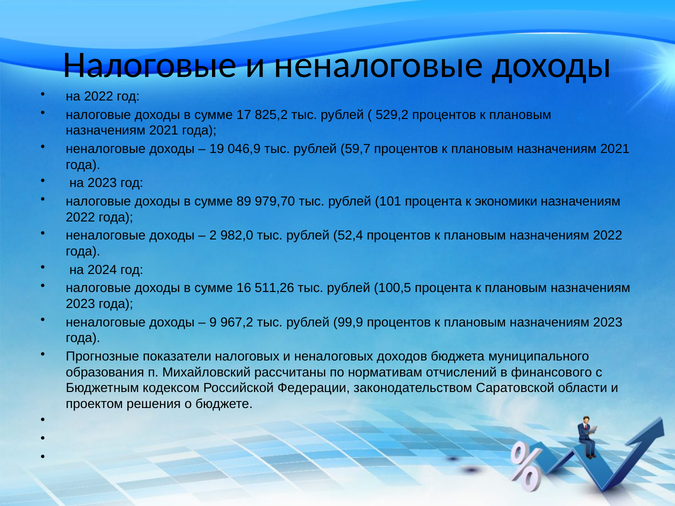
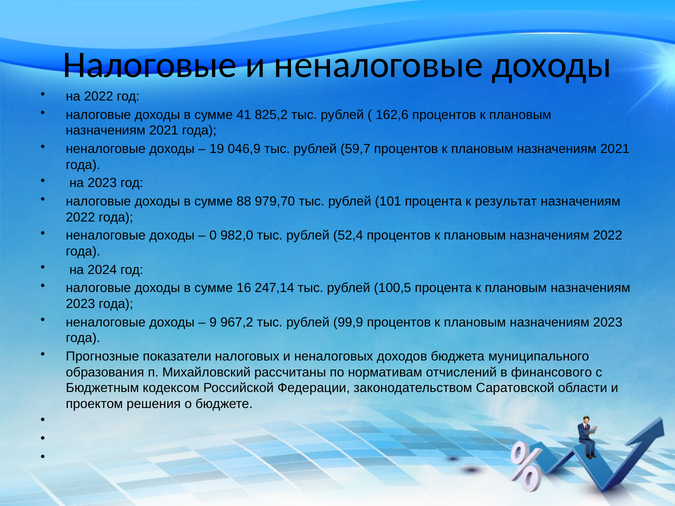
17: 17 -> 41
529,2: 529,2 -> 162,6
89: 89 -> 88
экономики: экономики -> результат
2: 2 -> 0
511,26: 511,26 -> 247,14
